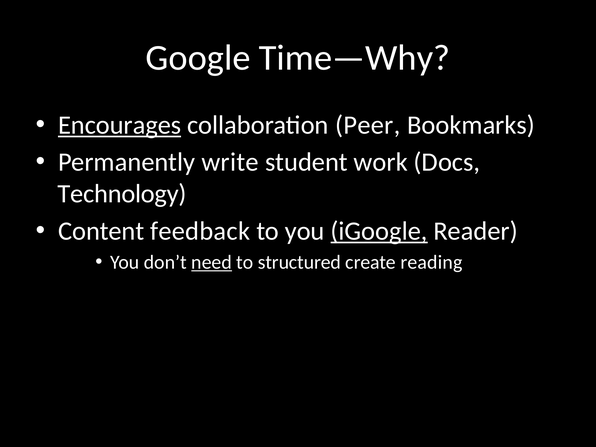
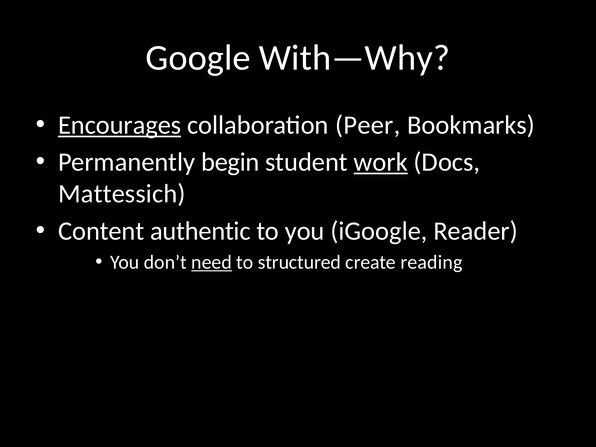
Time—Why: Time—Why -> With—Why
write: write -> begin
work underline: none -> present
Technology: Technology -> Mattessich
feedback: feedback -> authentic
iGoogle underline: present -> none
